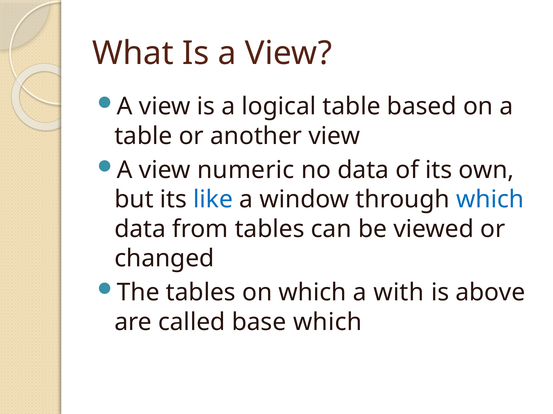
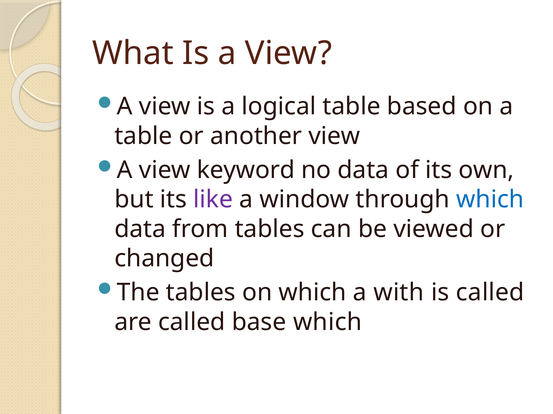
numeric: numeric -> keyword
like colour: blue -> purple
is above: above -> called
